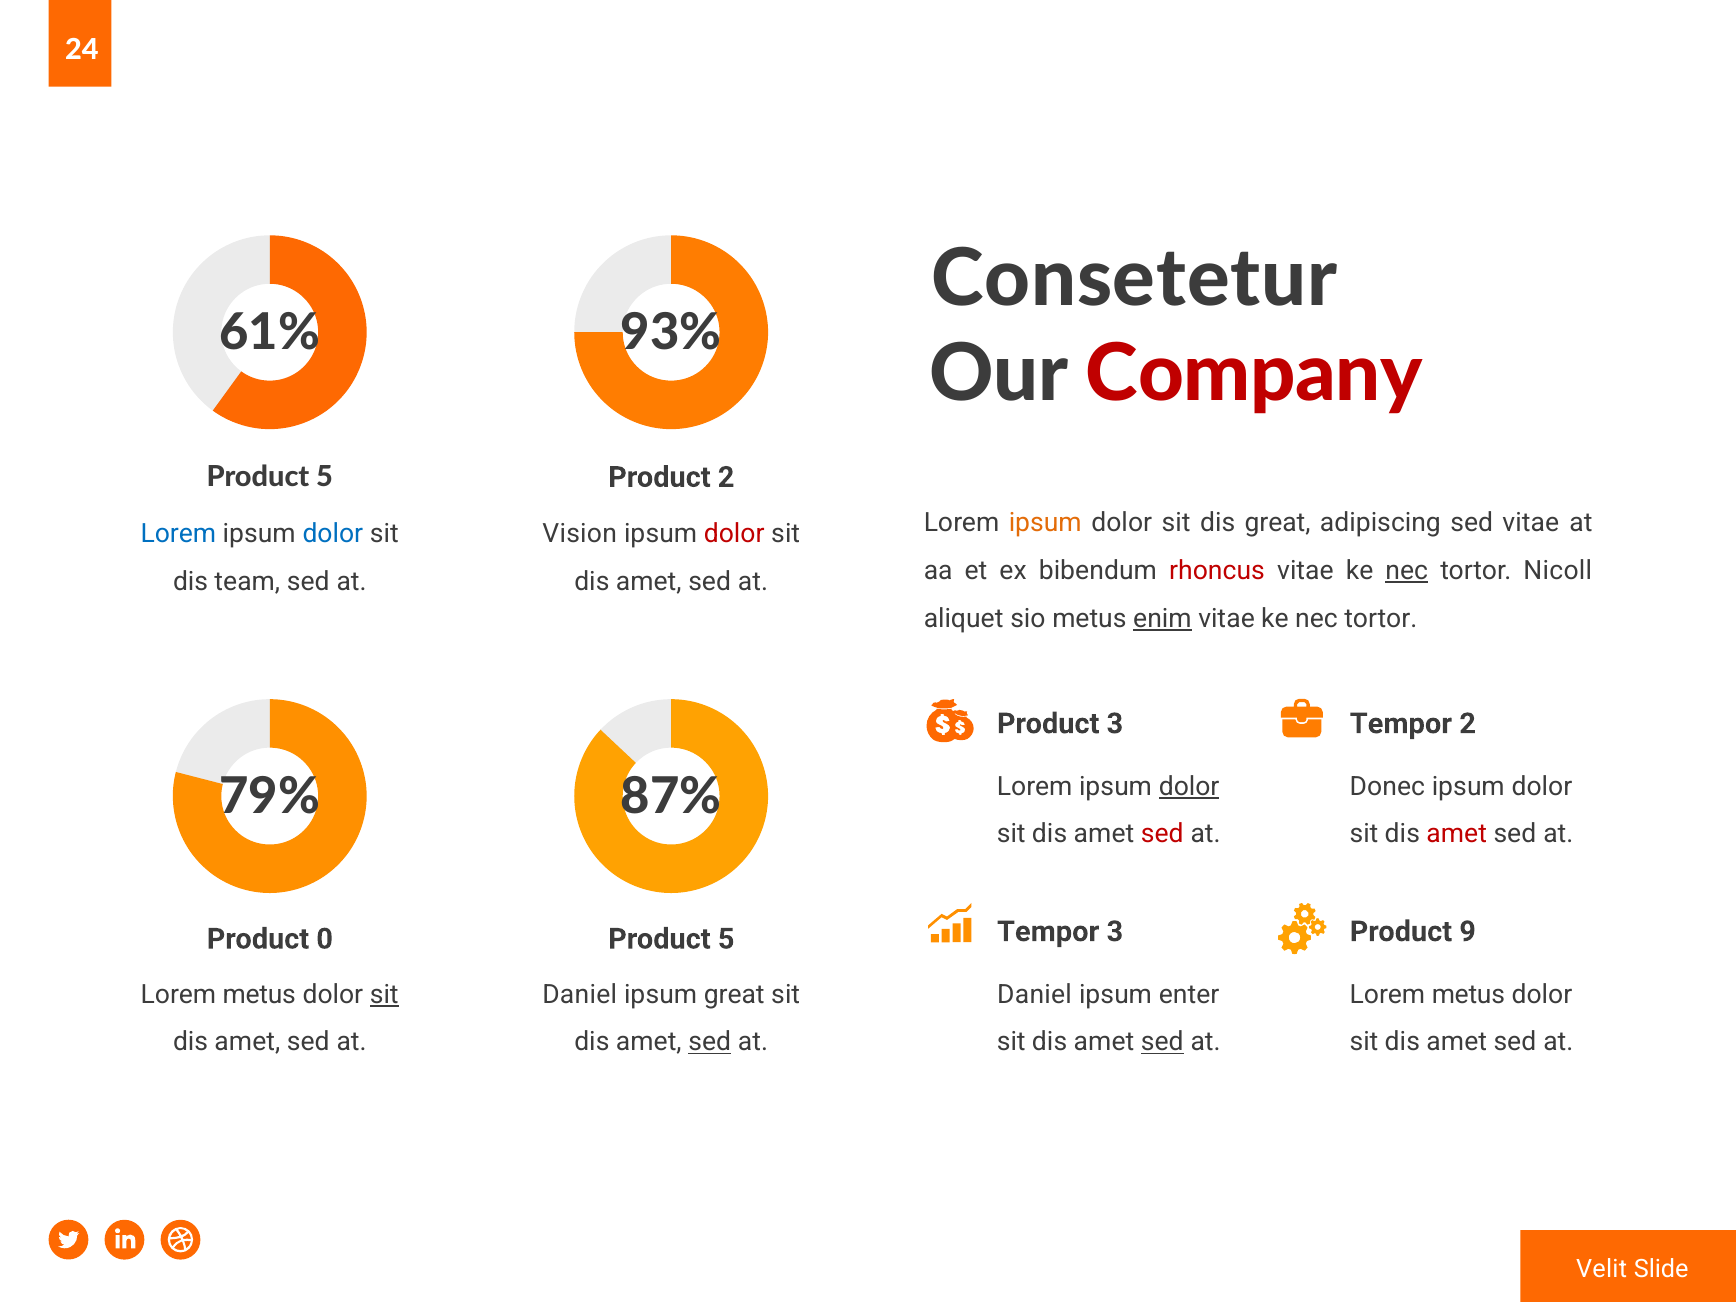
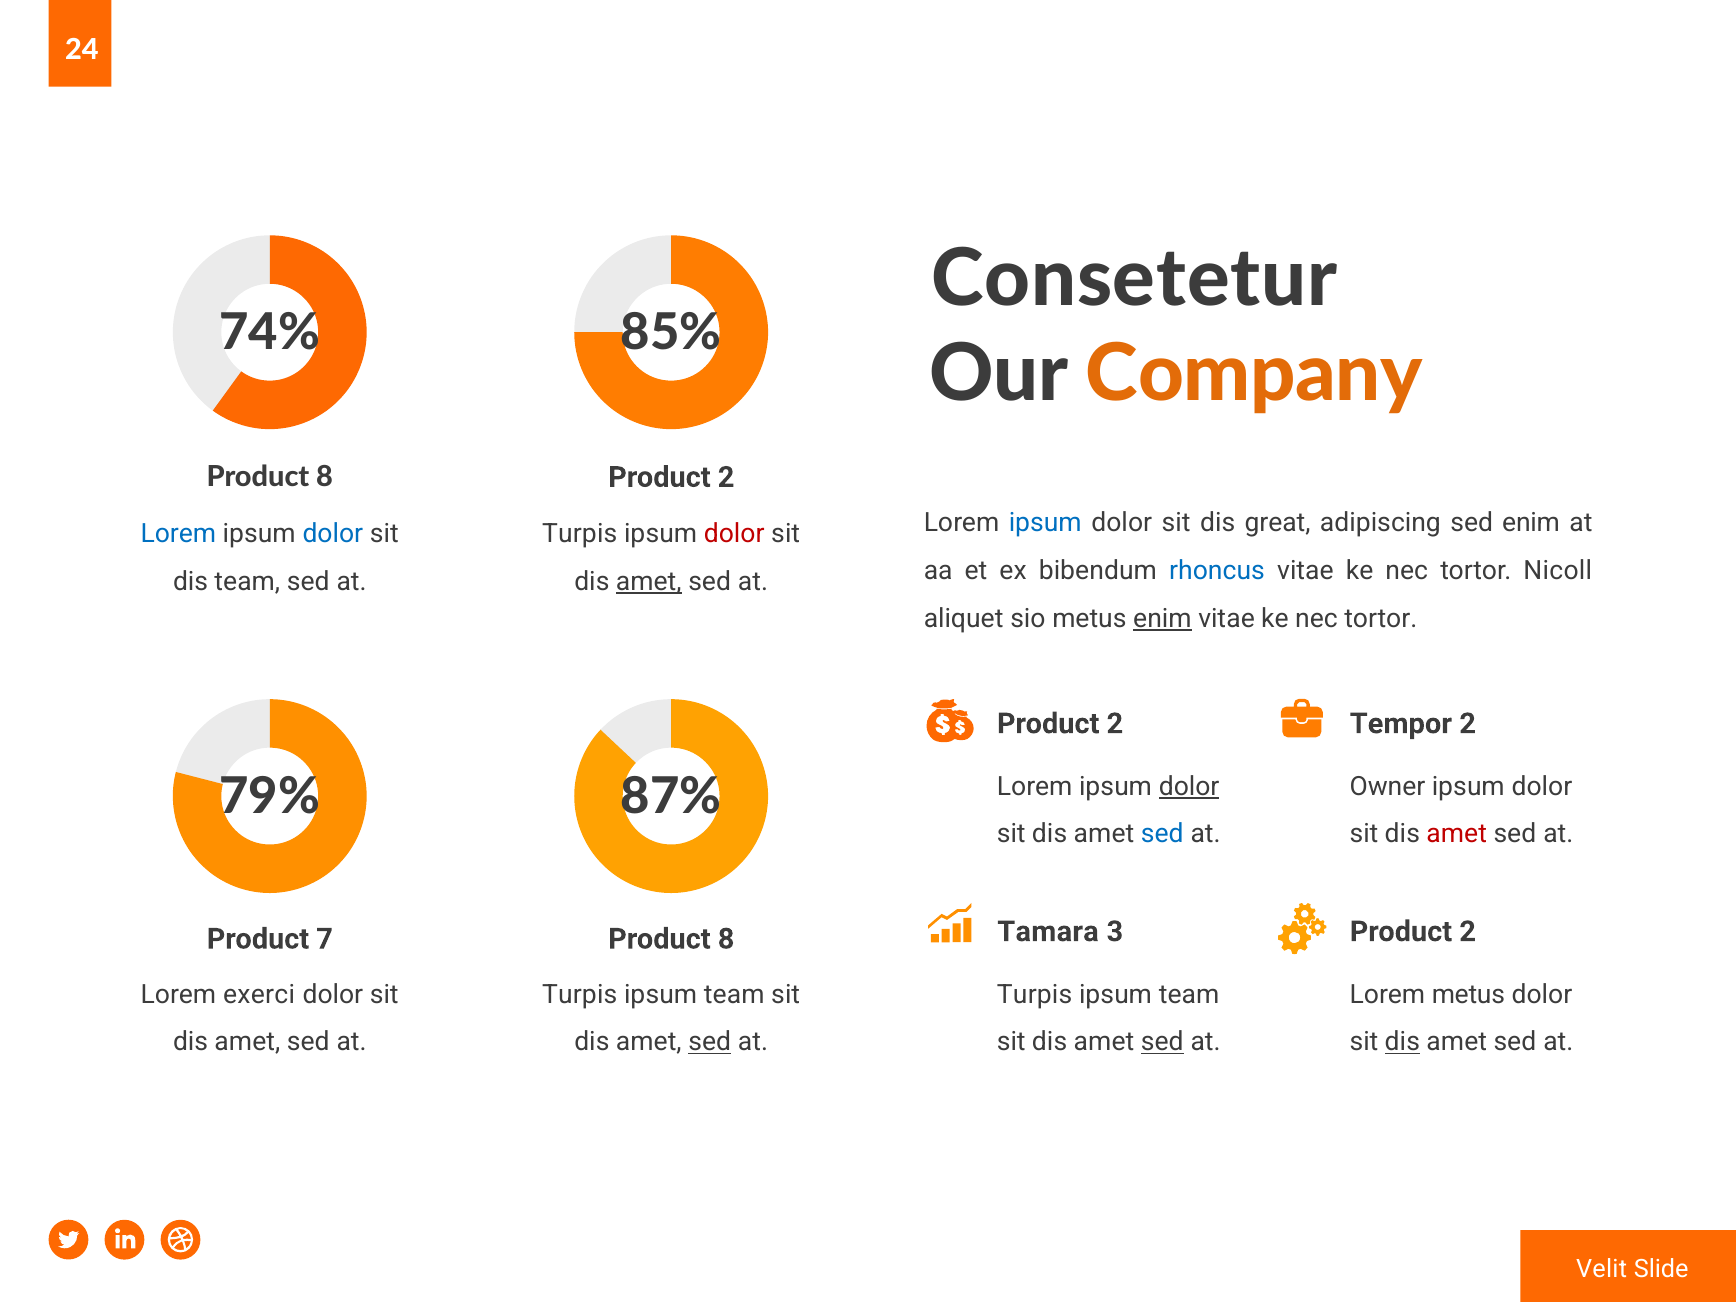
61%: 61% -> 74%
93%: 93% -> 85%
Company colour: red -> orange
5 at (324, 477): 5 -> 8
ipsum at (1045, 523) colour: orange -> blue
sed vitae: vitae -> enim
Vision at (580, 534): Vision -> Turpis
rhoncus colour: red -> blue
nec at (1407, 571) underline: present -> none
amet at (649, 582) underline: none -> present
3 at (1115, 724): 3 -> 2
Donec: Donec -> Owner
sed at (1162, 834) colour: red -> blue
Tempor at (1048, 932): Tempor -> Tamara
9 at (1468, 932): 9 -> 2
0: 0 -> 7
5 at (726, 939): 5 -> 8
metus at (259, 994): metus -> exerci
sit at (384, 994) underline: present -> none
Daniel at (580, 994): Daniel -> Turpis
great at (734, 994): great -> team
Daniel at (1035, 994): Daniel -> Turpis
enter at (1189, 994): enter -> team
dis at (1402, 1042) underline: none -> present
